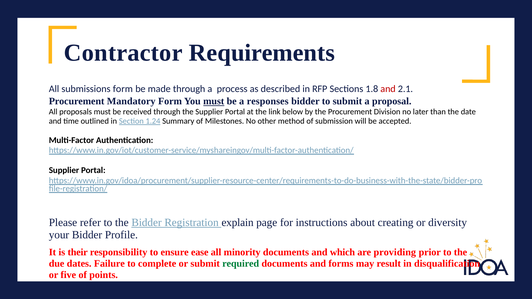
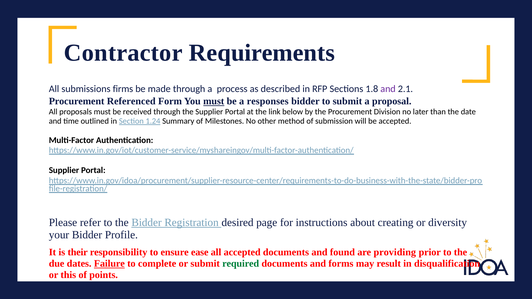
submissions form: form -> firms
and at (388, 89) colour: red -> purple
Mandatory: Mandatory -> Referenced
explain: explain -> desired
all minority: minority -> accepted
which: which -> found
Failure underline: none -> present
five: five -> this
